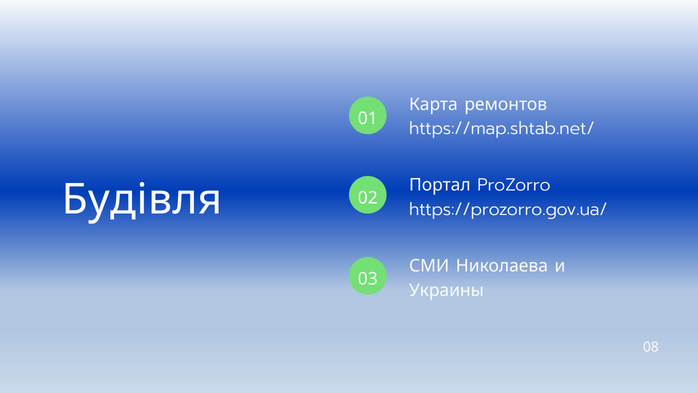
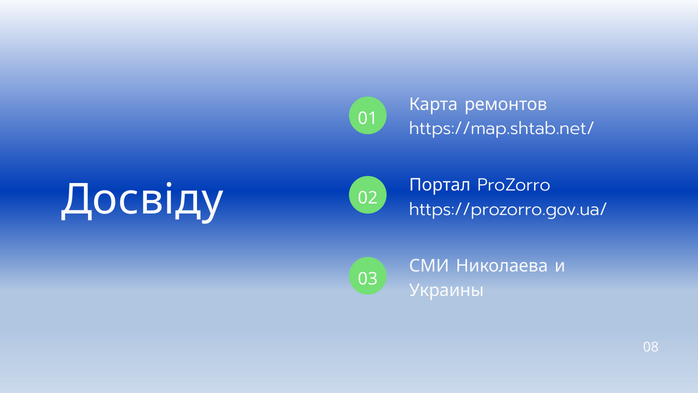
Будівля: Будівля -> Досвіду
